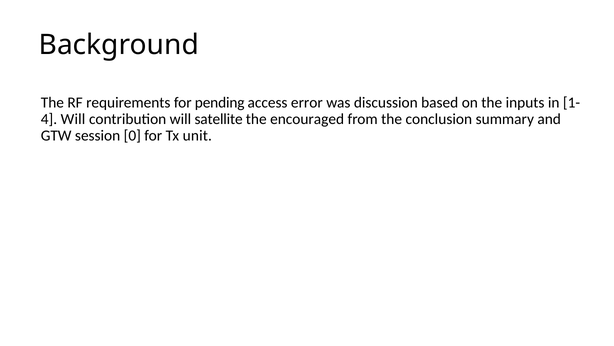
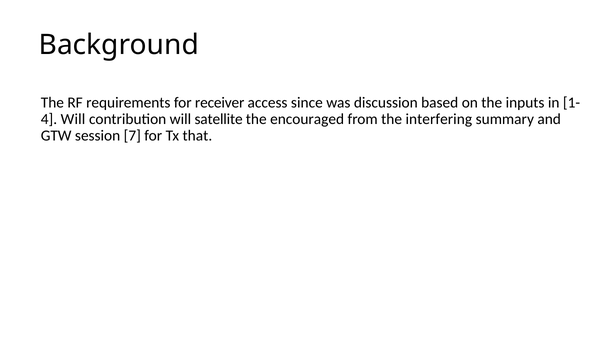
pending: pending -> receiver
error: error -> since
conclusion: conclusion -> interfering
0: 0 -> 7
unit: unit -> that
